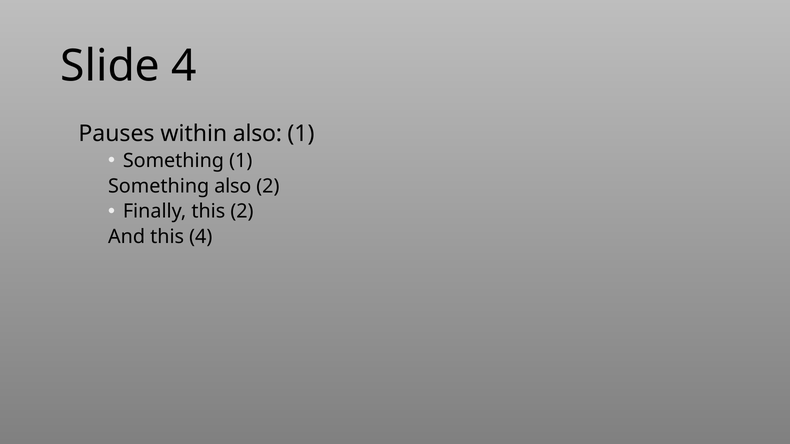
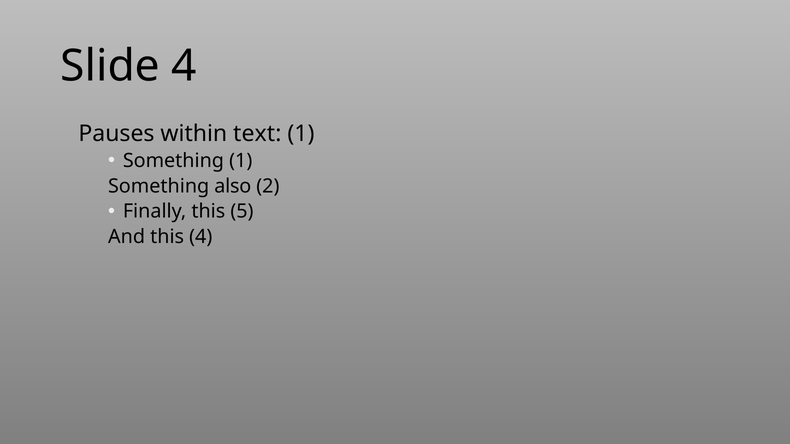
within also: also -> text
this 2: 2 -> 5
